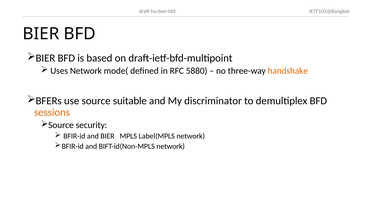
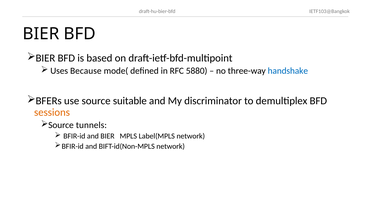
Uses Network: Network -> Because
handshake colour: orange -> blue
security: security -> tunnels
